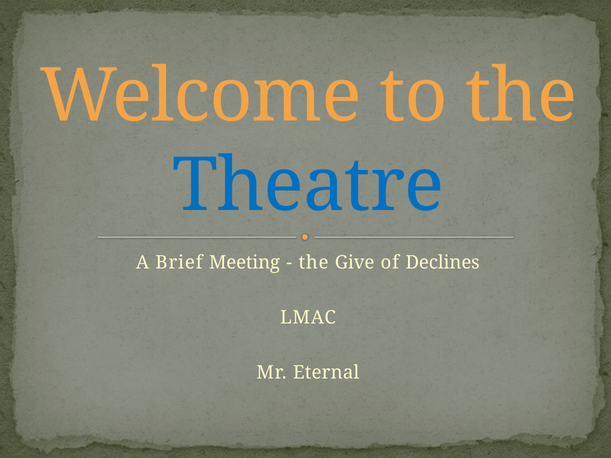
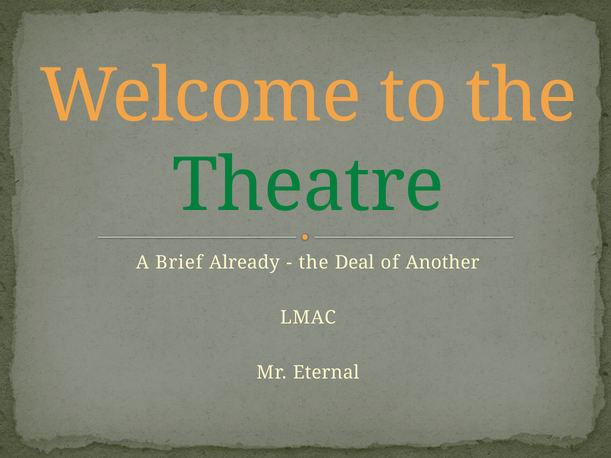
Theatre colour: blue -> green
Meeting: Meeting -> Already
Give: Give -> Deal
Declines: Declines -> Another
